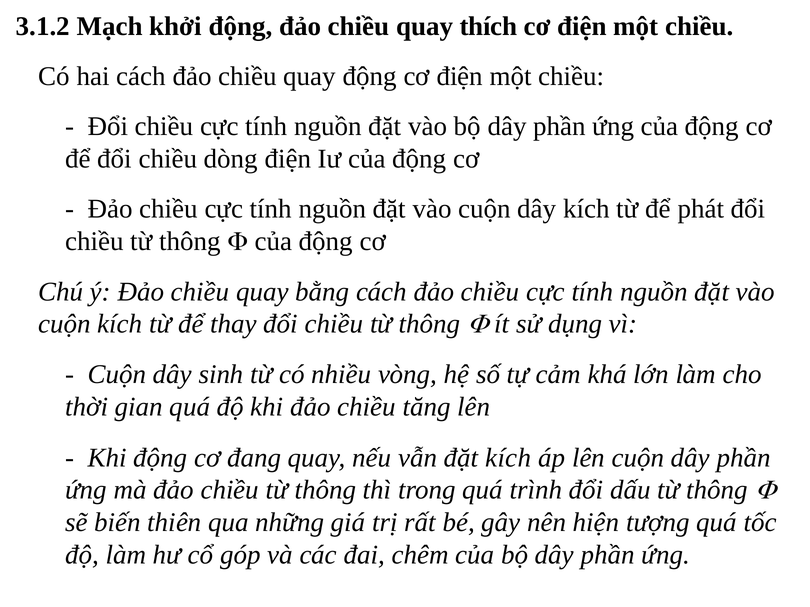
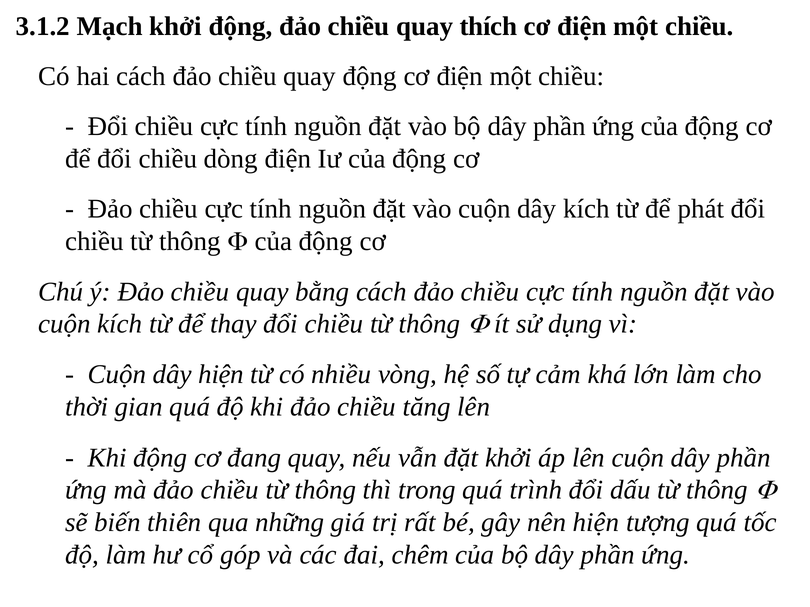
dây sinh: sinh -> hiện
đặt kích: kích -> khởi
